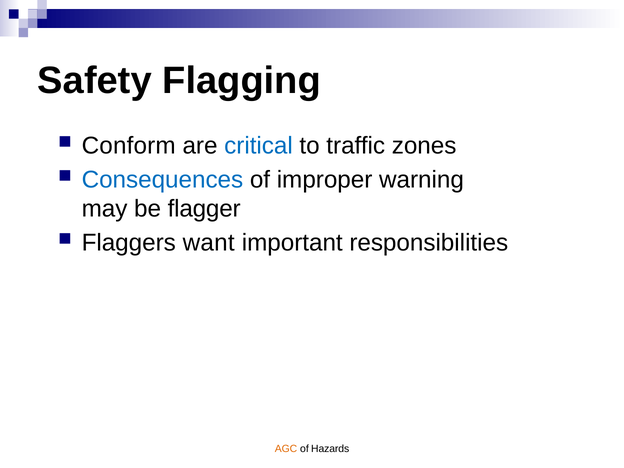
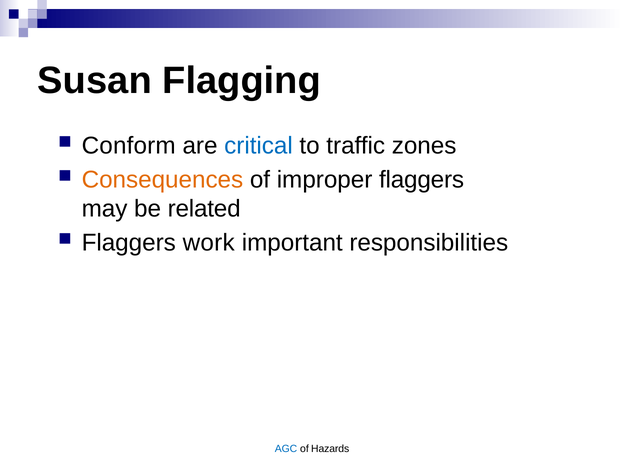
Safety: Safety -> Susan
Consequences colour: blue -> orange
improper warning: warning -> flaggers
flagger: flagger -> related
want: want -> work
AGC colour: orange -> blue
